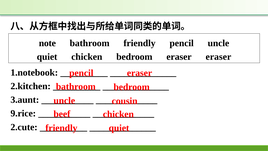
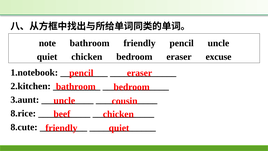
eraser eraser: eraser -> excuse
9.rice: 9.rice -> 8.rice
2.cute: 2.cute -> 8.cute
